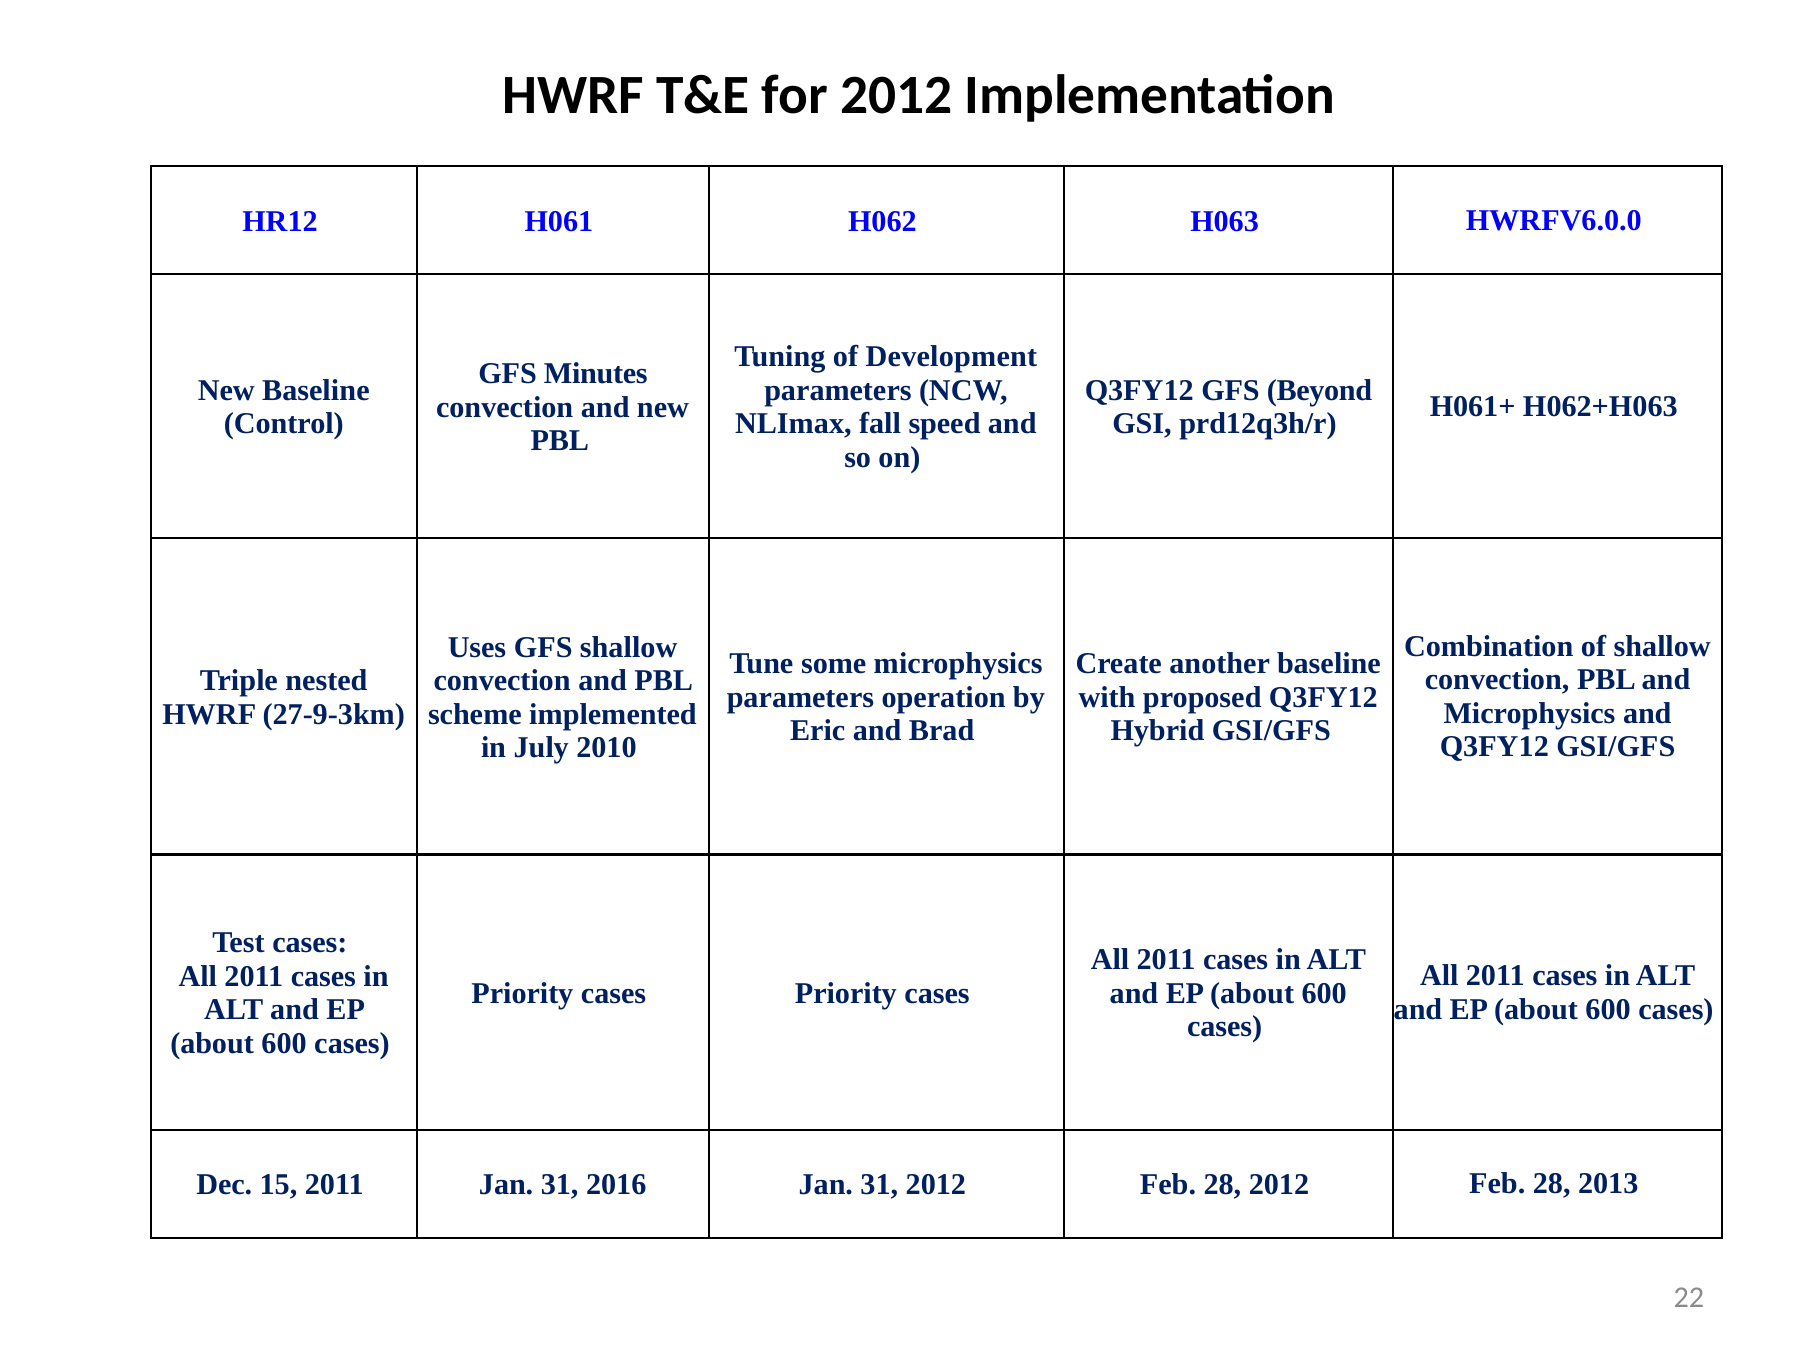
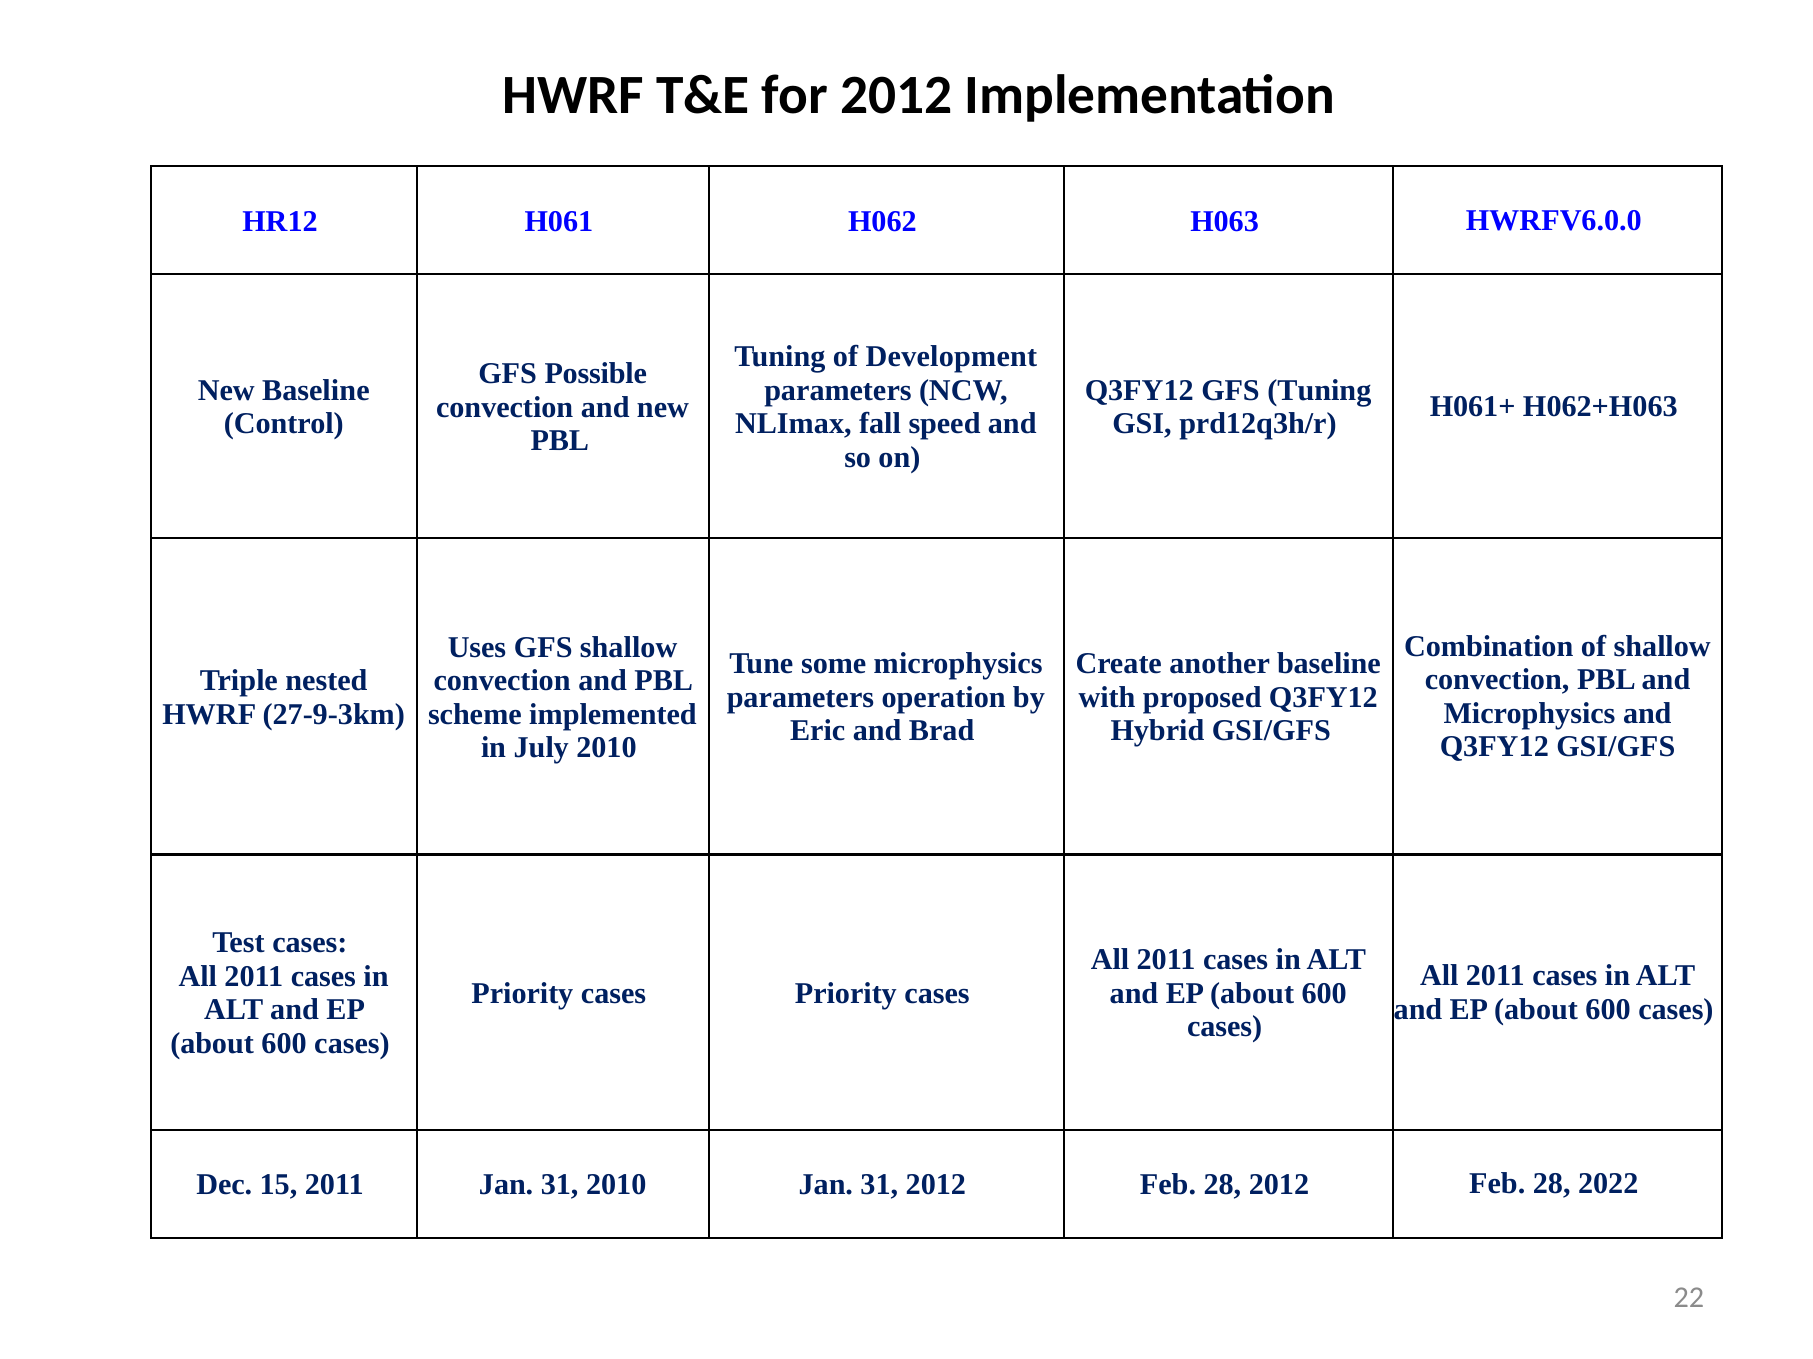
Minutes: Minutes -> Possible
GFS Beyond: Beyond -> Tuning
31 2016: 2016 -> 2010
2013: 2013 -> 2022
